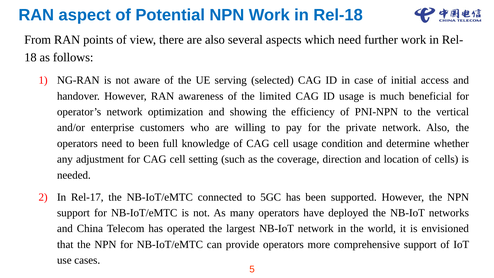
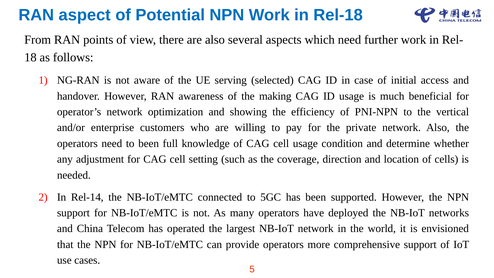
limited: limited -> making
Rel-17: Rel-17 -> Rel-14
